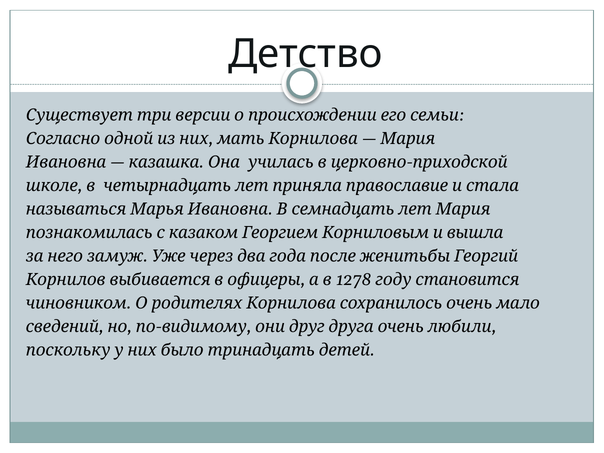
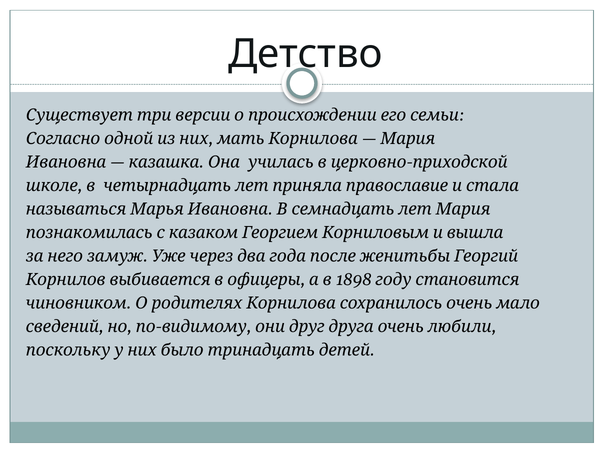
1278: 1278 -> 1898
